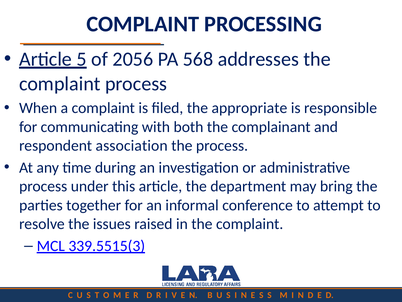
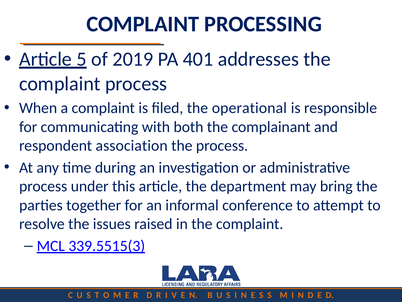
2056: 2056 -> 2019
568: 568 -> 401
appropriate: appropriate -> operational
